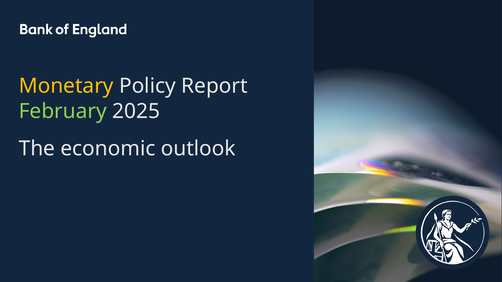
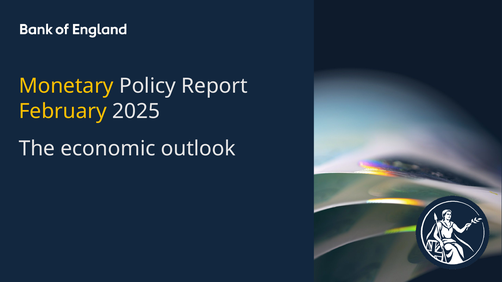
February colour: light green -> yellow
